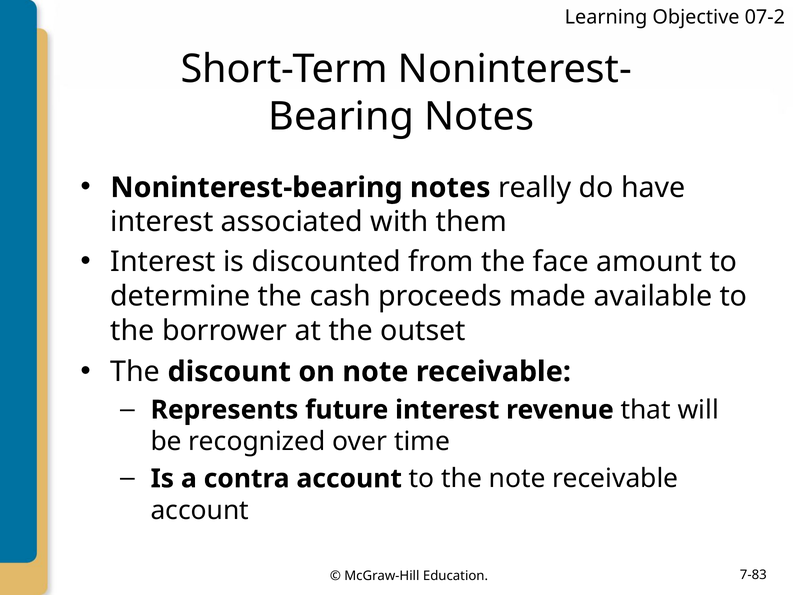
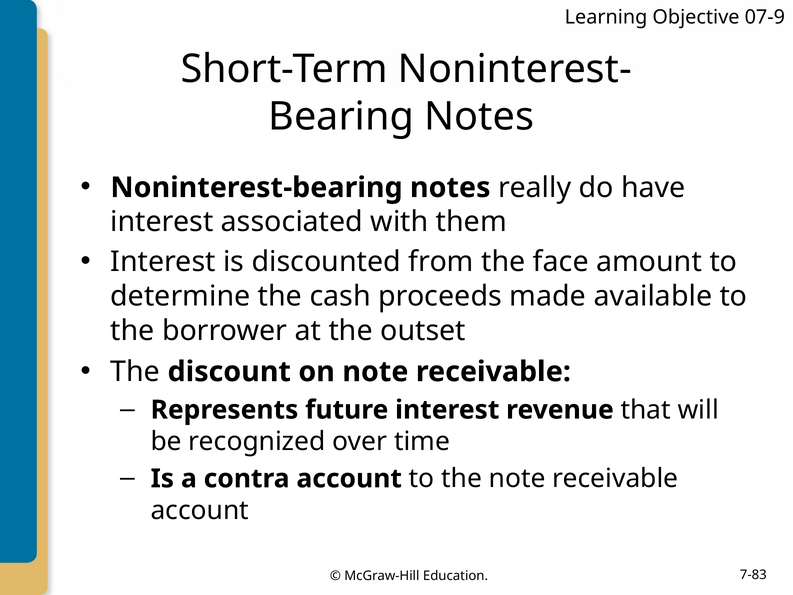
07-2: 07-2 -> 07-9
